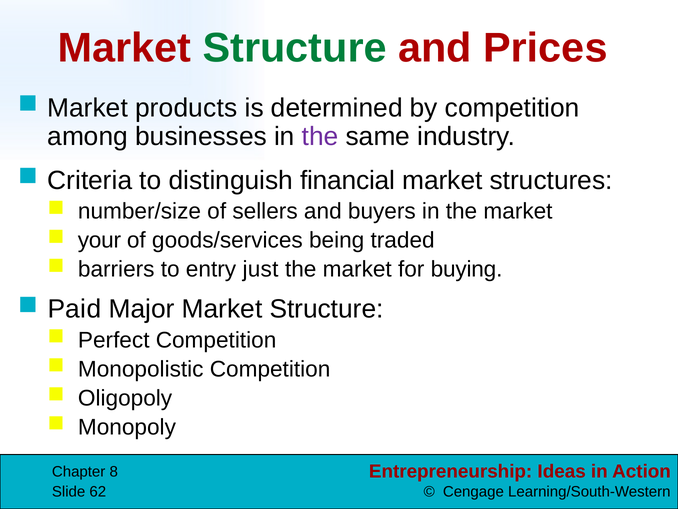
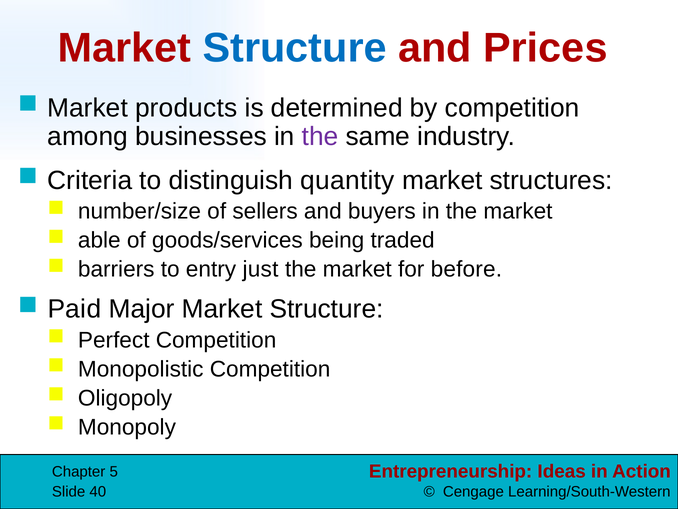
Structure at (295, 48) colour: green -> blue
financial: financial -> quantity
your: your -> able
buying: buying -> before
8: 8 -> 5
62: 62 -> 40
